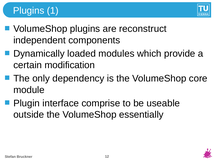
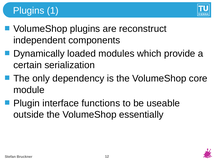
modification: modification -> serialization
comprise: comprise -> functions
